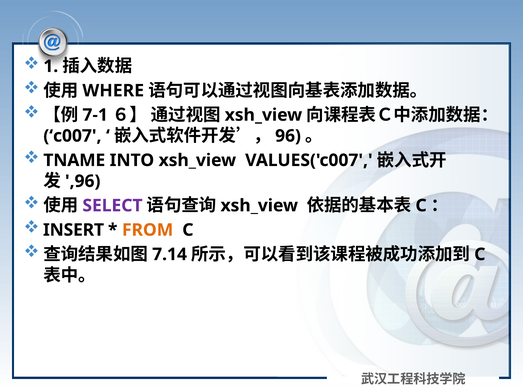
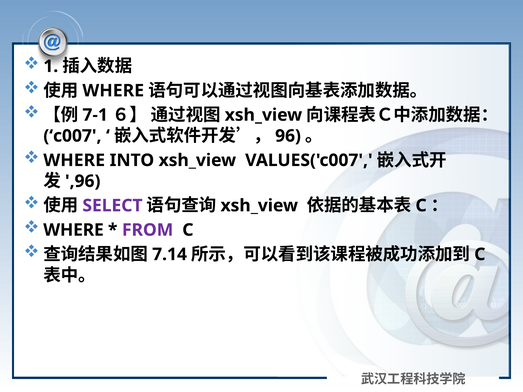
TNAME at (74, 160): TNAME -> WHERE
INSERT at (74, 230): INSERT -> WHERE
FROM colour: orange -> purple
